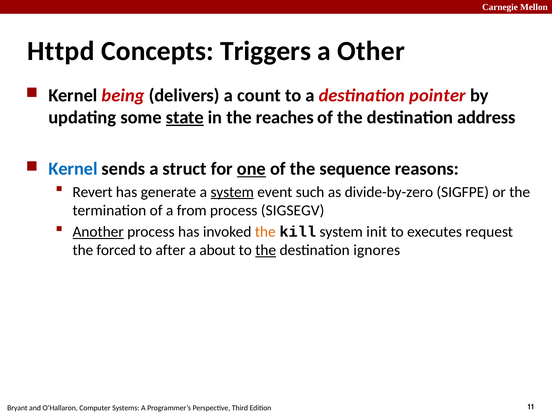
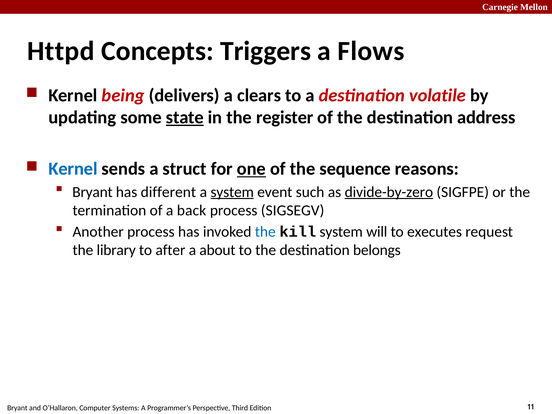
Other: Other -> Flows
count: count -> clears
pointer: pointer -> volatile
reaches: reaches -> register
Revert at (93, 192): Revert -> Bryant
generate: generate -> different
divide-by-zero underline: none -> present
from: from -> back
Another underline: present -> none
the at (265, 232) colour: orange -> blue
init: init -> will
forced: forced -> library
the at (266, 250) underline: present -> none
ignores: ignores -> belongs
